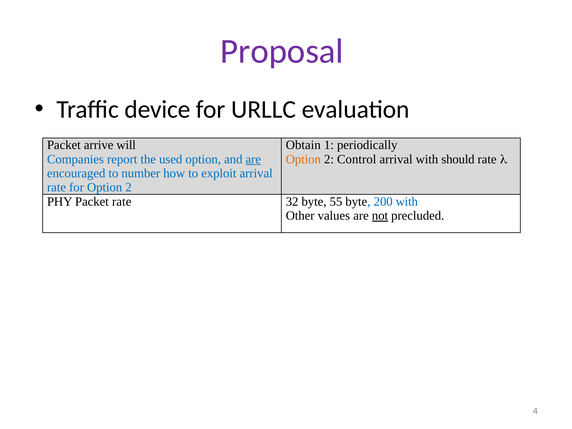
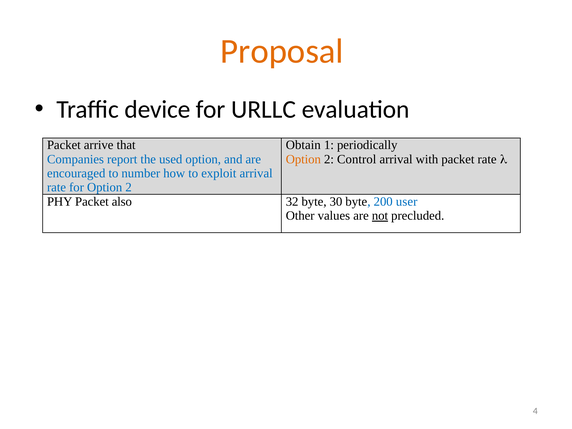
Proposal colour: purple -> orange
will: will -> that
are at (253, 159) underline: present -> none
with should: should -> packet
Packet rate: rate -> also
55: 55 -> 30
200 with: with -> user
